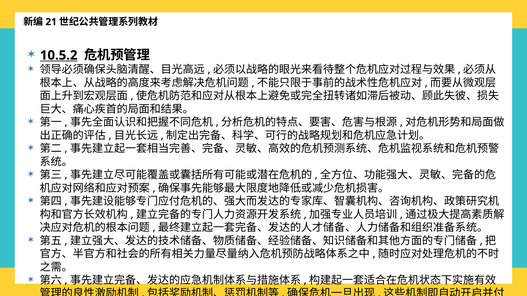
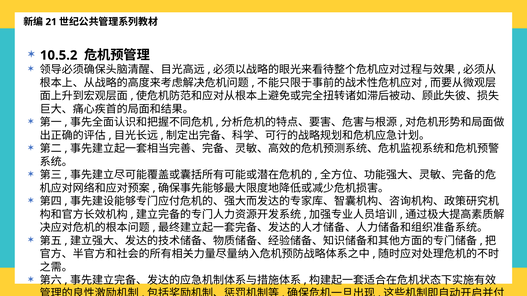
10.5.2 underline: present -> none
